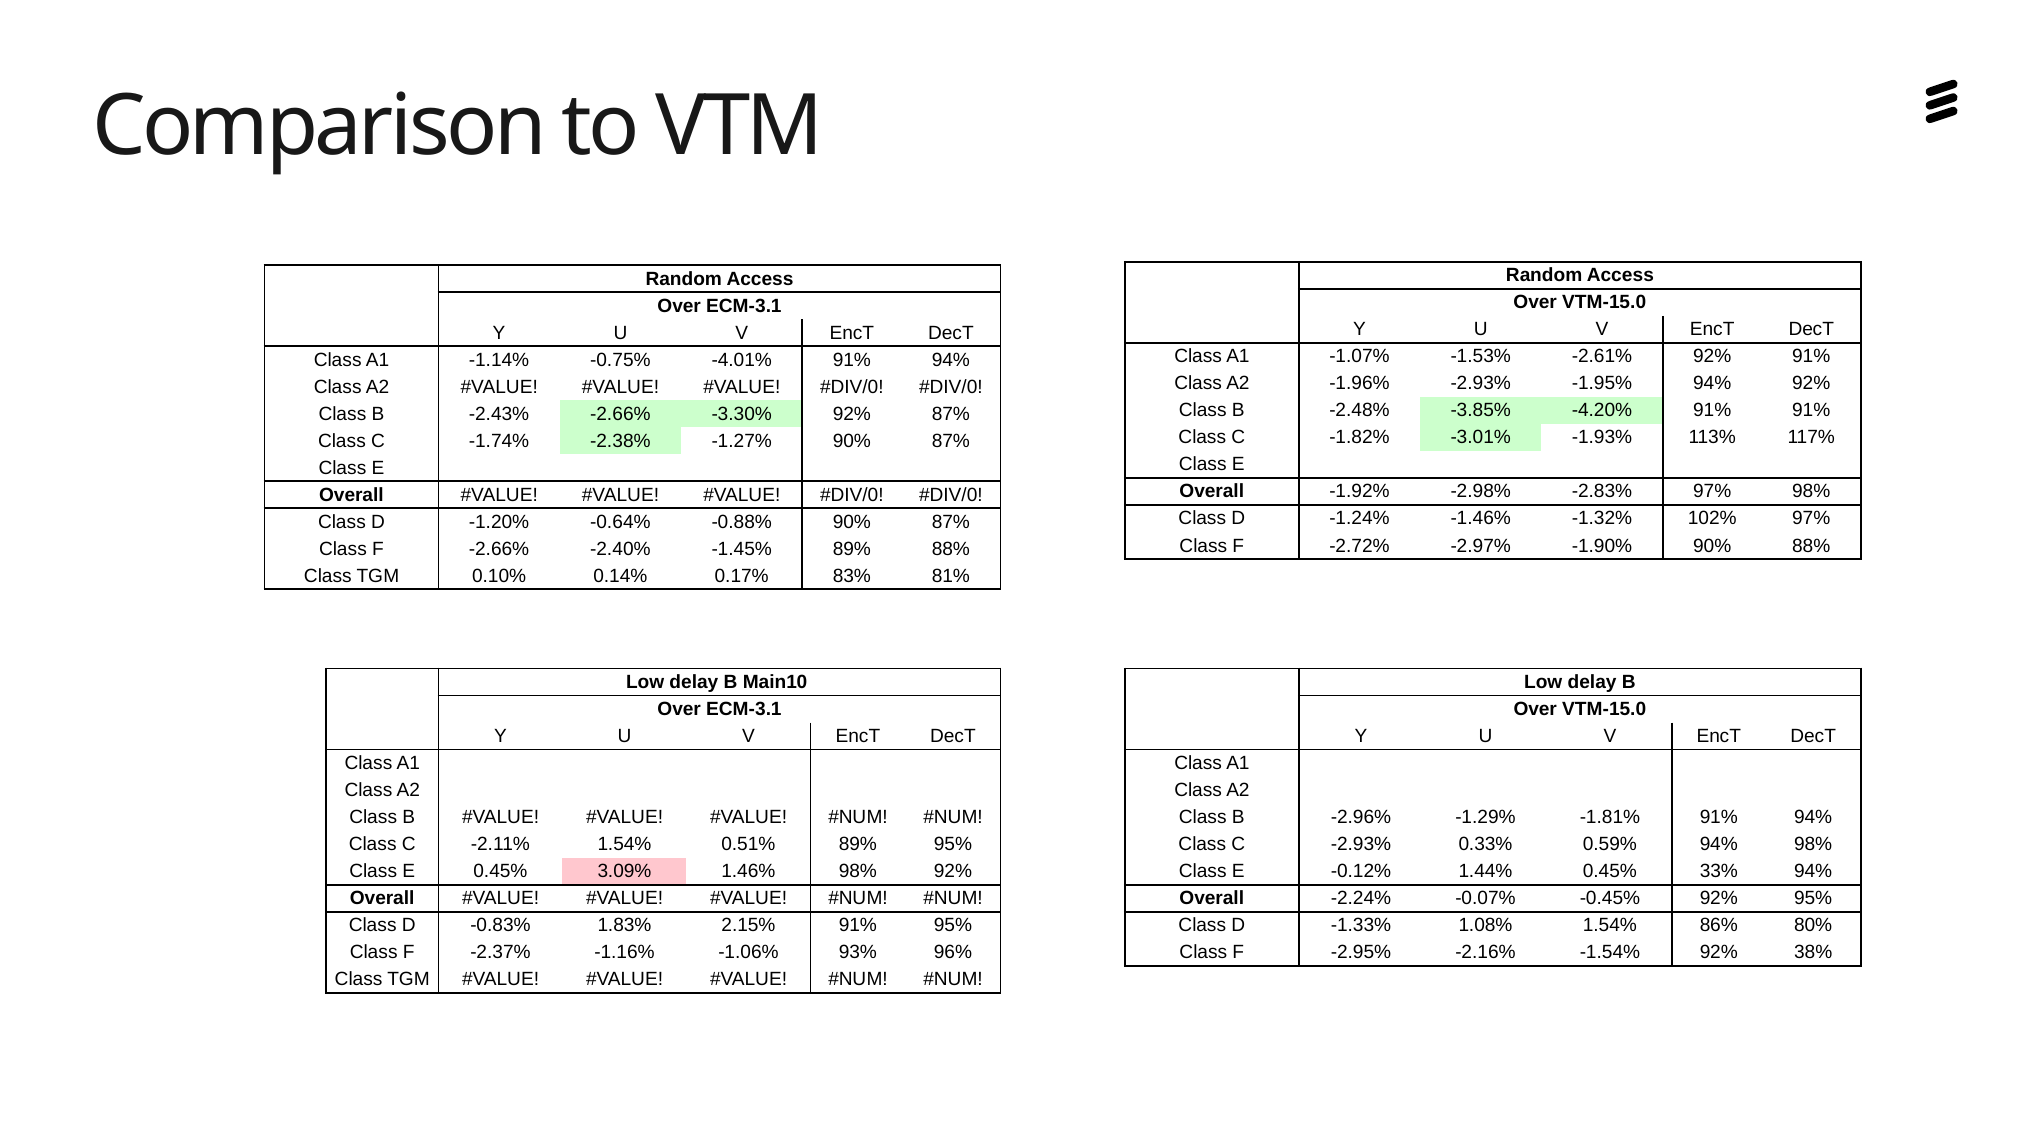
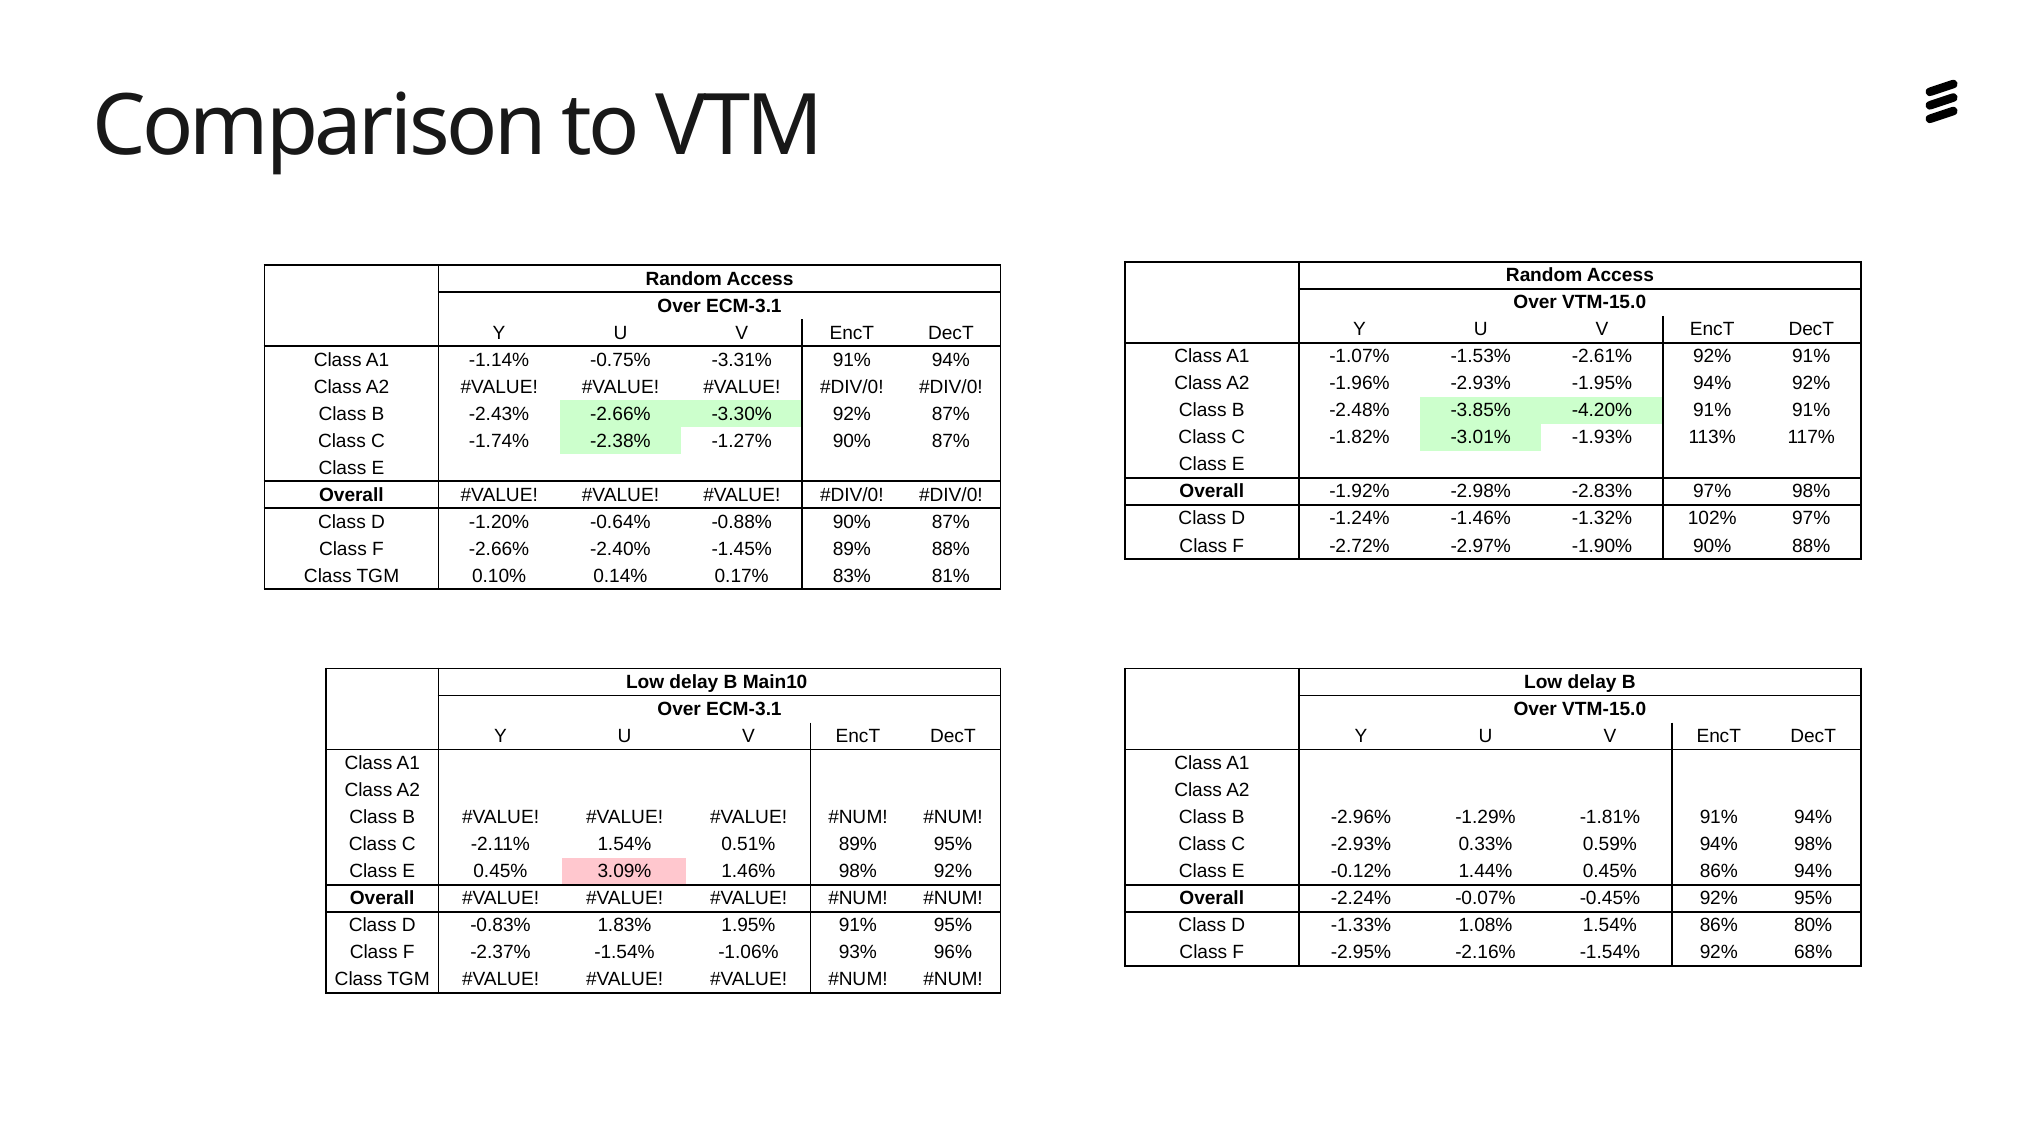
-4.01%: -4.01% -> -3.31%
0.45% 33%: 33% -> 86%
2.15%: 2.15% -> 1.95%
-2.37% -1.16%: -1.16% -> -1.54%
38%: 38% -> 68%
